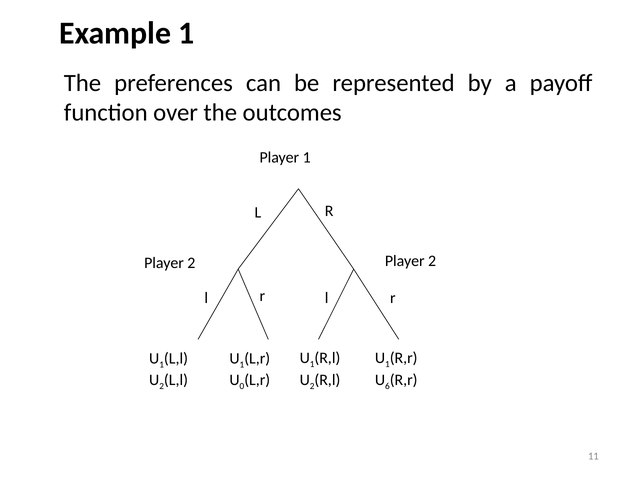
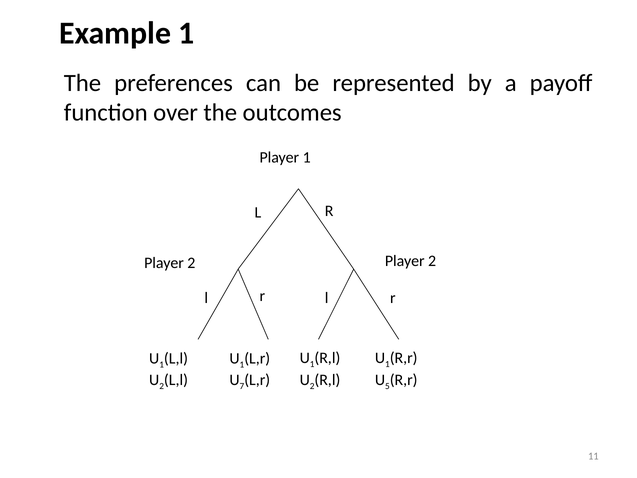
6: 6 -> 5
0: 0 -> 7
